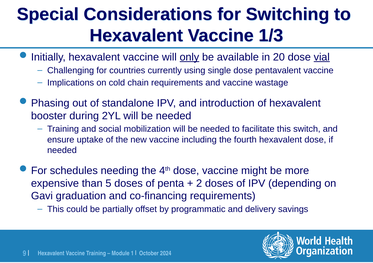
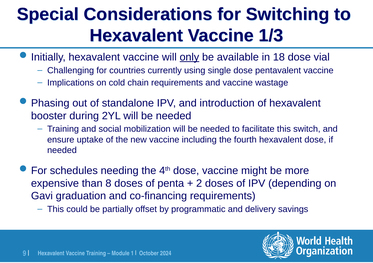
20: 20 -> 18
vial underline: present -> none
5: 5 -> 8
